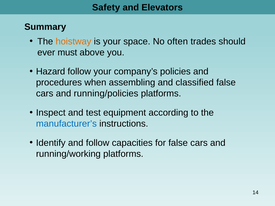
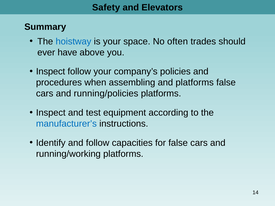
hoistway colour: orange -> blue
must: must -> have
Hazard at (51, 72): Hazard -> Inspect
and classified: classified -> platforms
